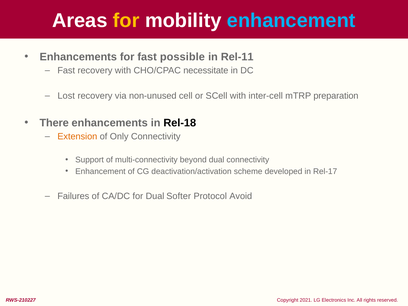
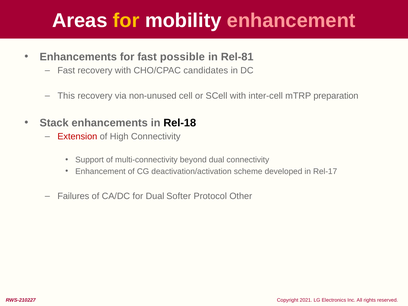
enhancement at (291, 21) colour: light blue -> pink
Rel-11: Rel-11 -> Rel-81
necessitate: necessitate -> candidates
Lost: Lost -> This
There: There -> Stack
Extension colour: orange -> red
Only: Only -> High
Avoid: Avoid -> Other
